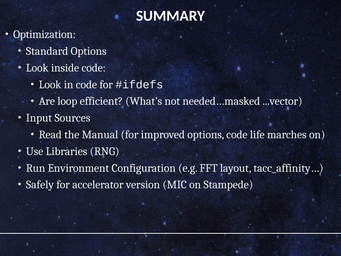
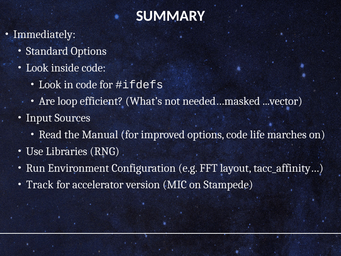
Optimization: Optimization -> Immediately
Safely: Safely -> Track
